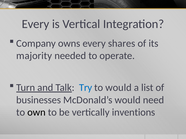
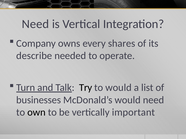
Every at (36, 24): Every -> Need
majority: majority -> describe
Try colour: blue -> black
inventions: inventions -> important
